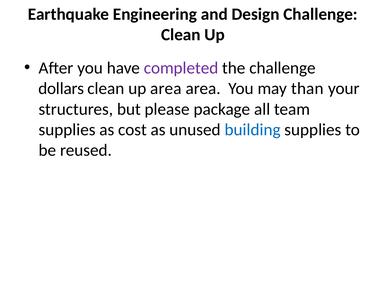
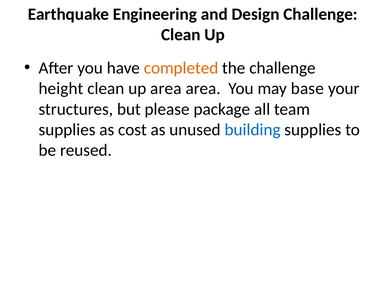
completed colour: purple -> orange
dollars: dollars -> height
than: than -> base
